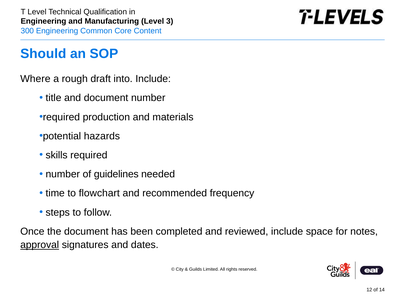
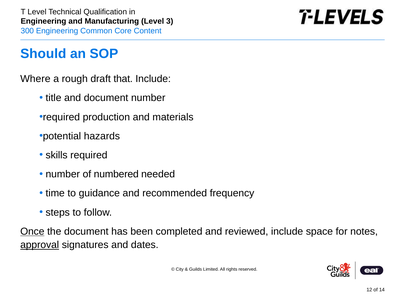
into: into -> that
guidelines: guidelines -> numbered
flowchart: flowchart -> guidance
Once underline: none -> present
